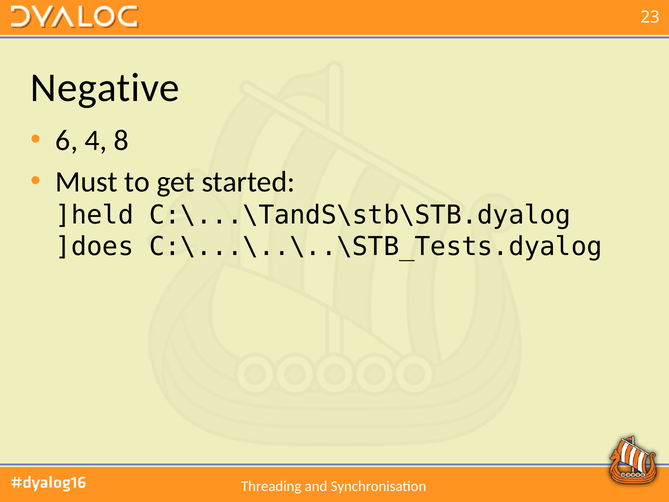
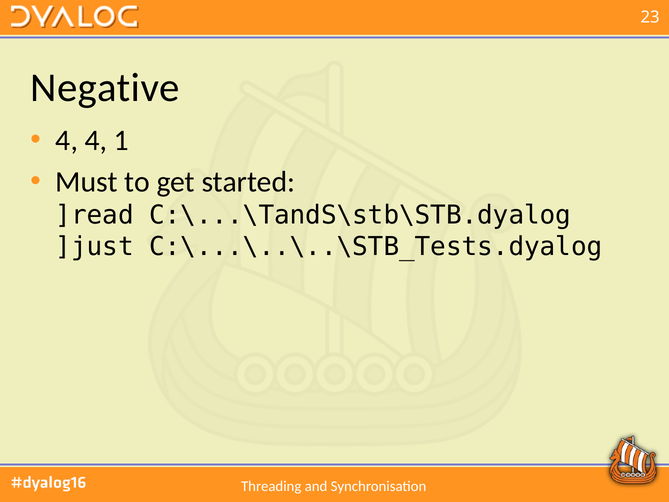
6 at (67, 140): 6 -> 4
8: 8 -> 1
]held: ]held -> ]read
]does: ]does -> ]just
